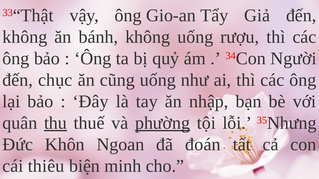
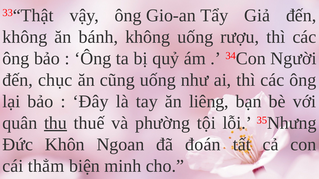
nhập: nhập -> liêng
phường underline: present -> none
thiêu: thiêu -> thẳm
